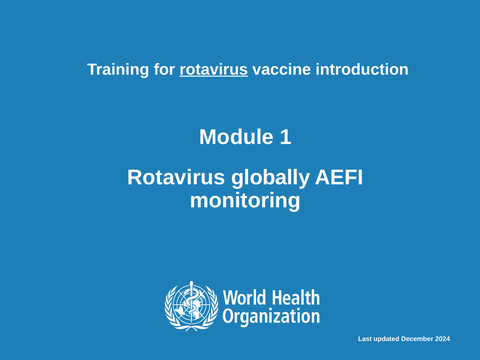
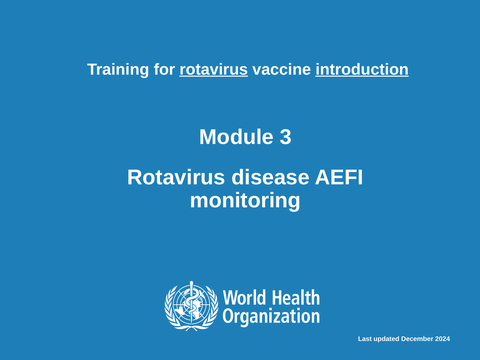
introduction underline: none -> present
1: 1 -> 3
globally: globally -> disease
